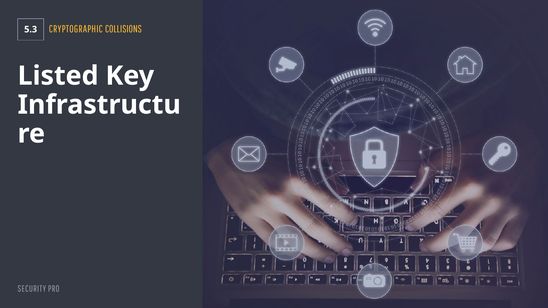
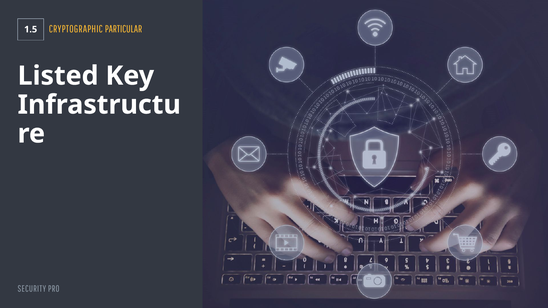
5.3: 5.3 -> 1.5
COLLISIONS: COLLISIONS -> PARTICULAR
